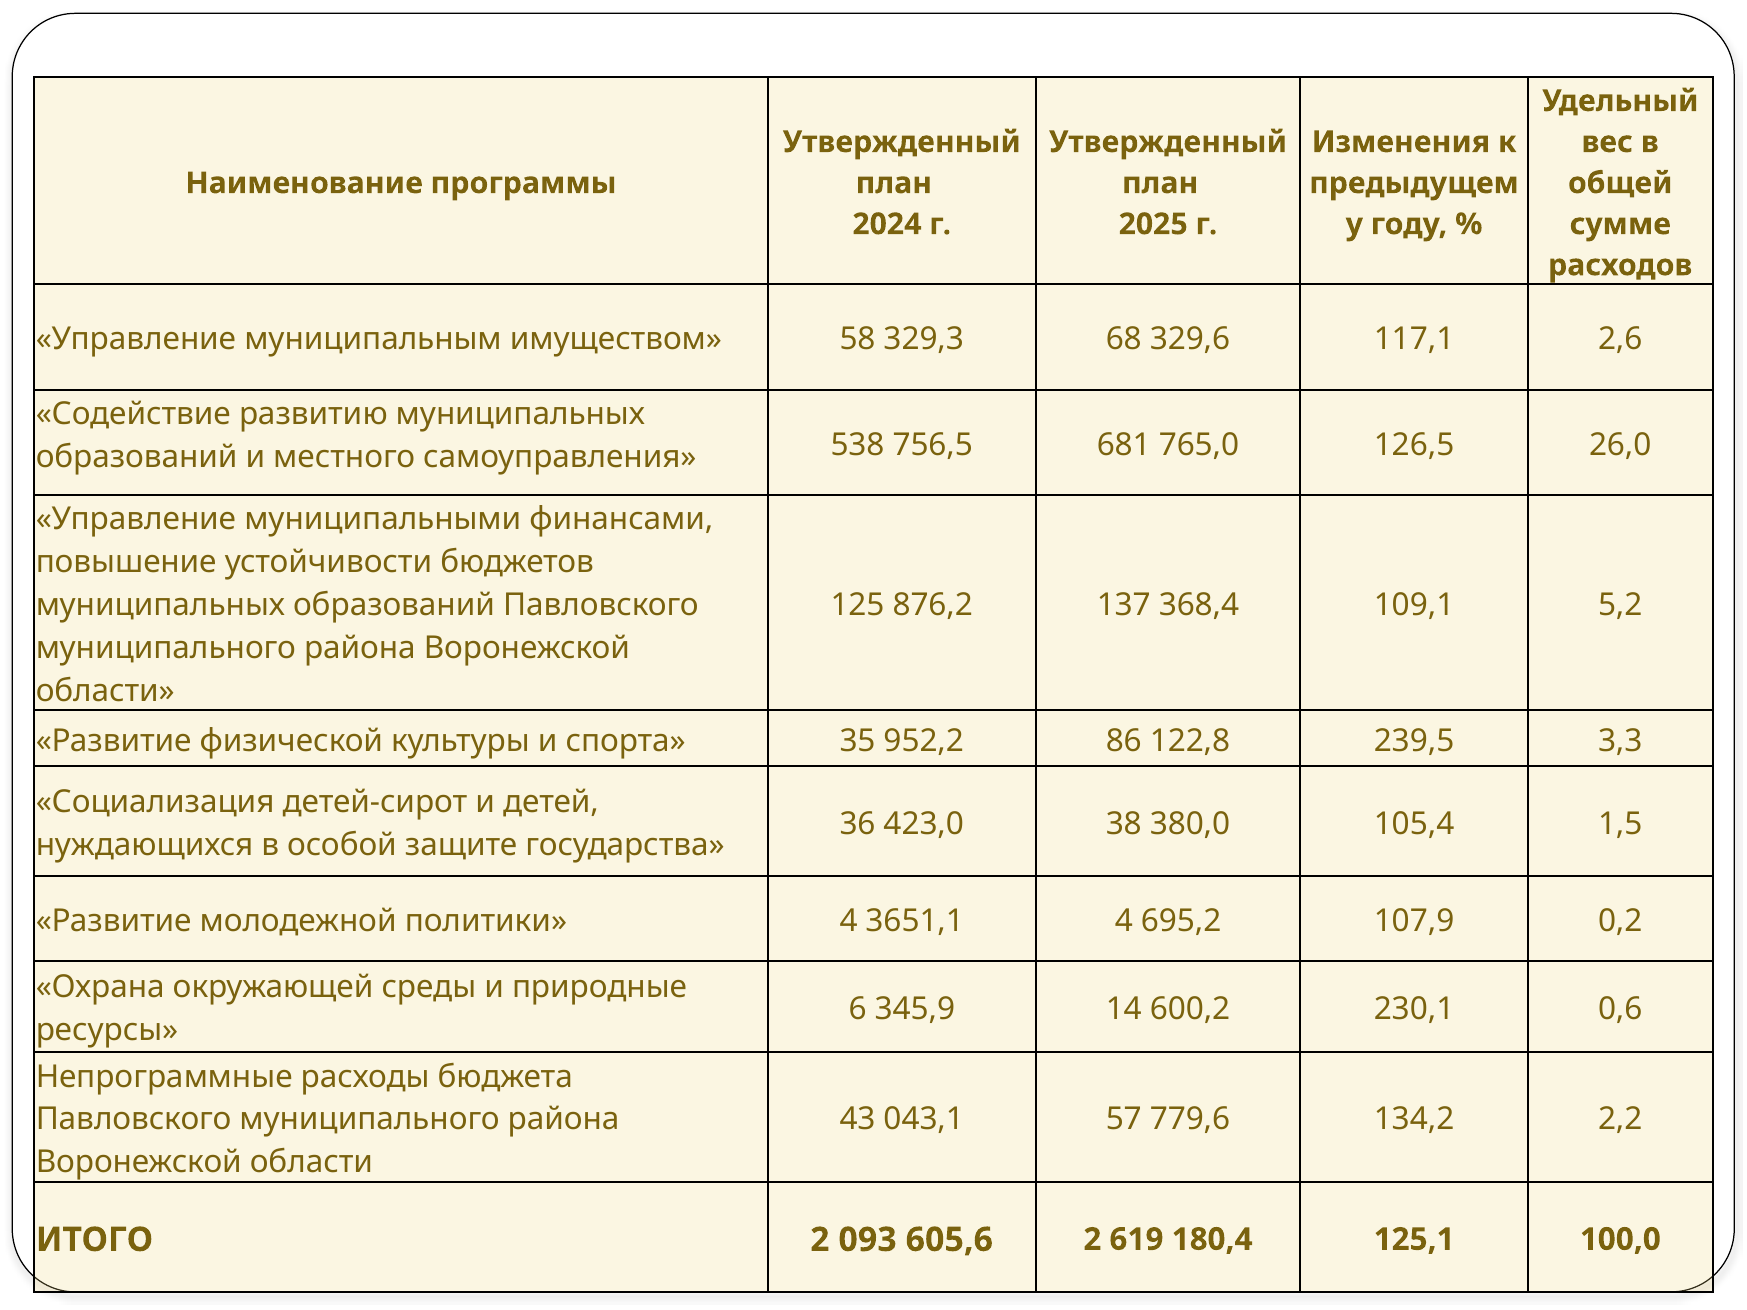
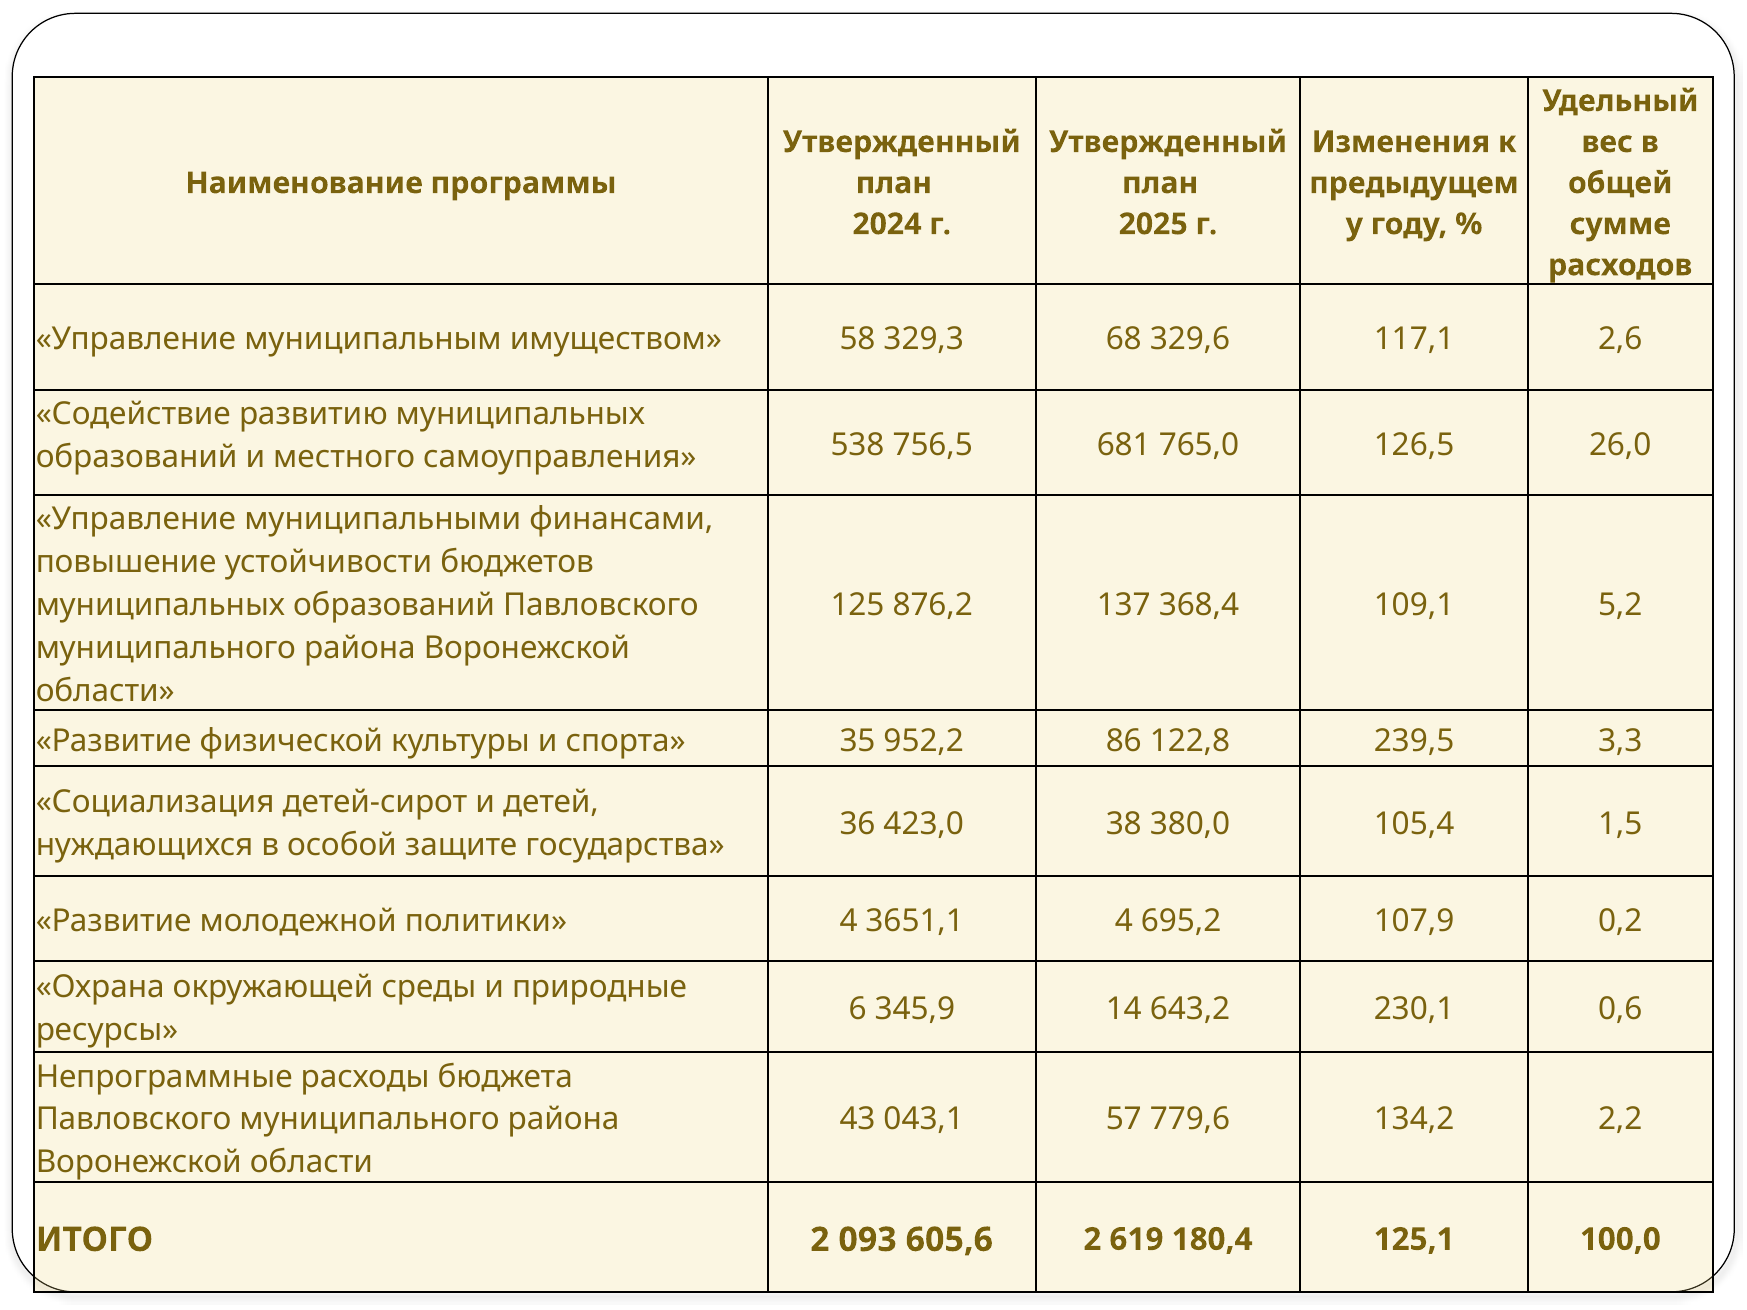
600,2: 600,2 -> 643,2
